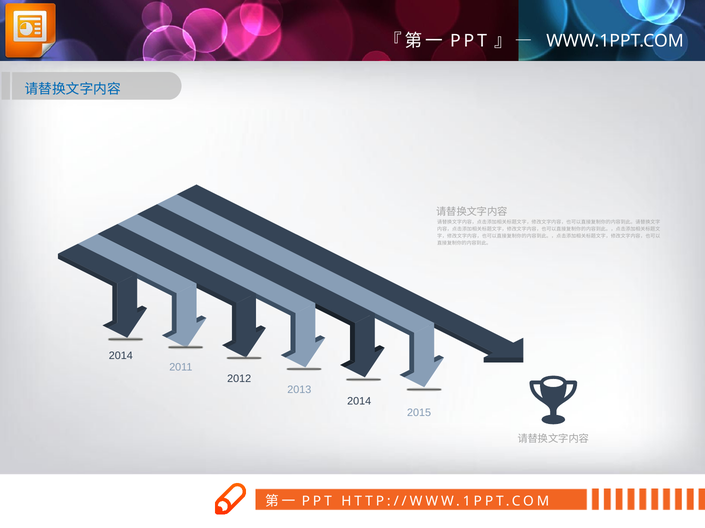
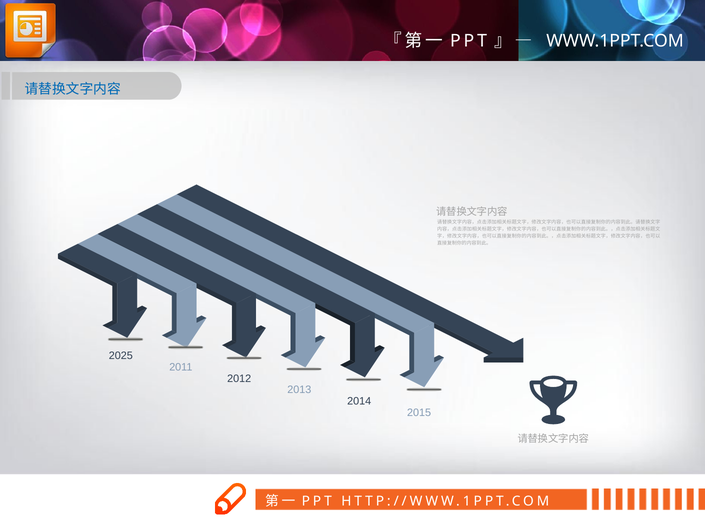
2014 at (121, 356): 2014 -> 2025
